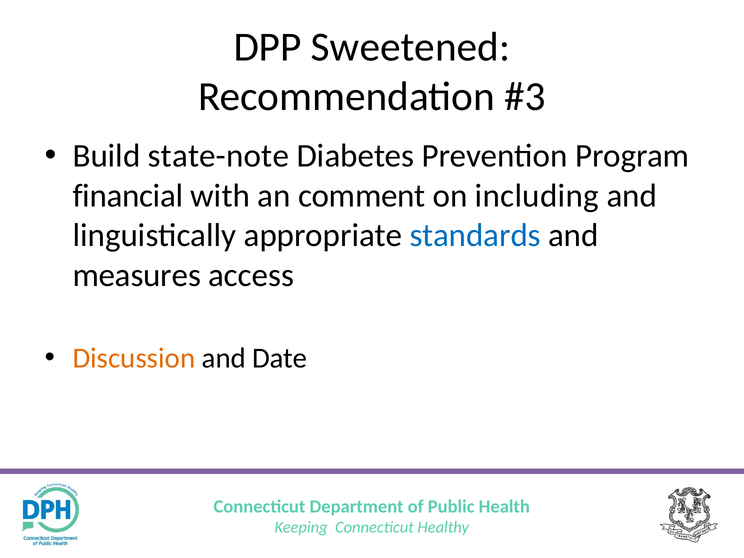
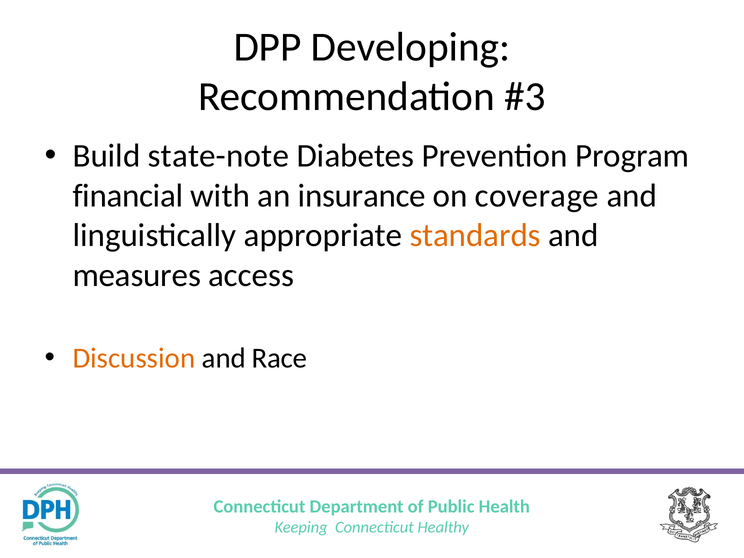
Sweetened: Sweetened -> Developing
comment: comment -> insurance
including: including -> coverage
standards colour: blue -> orange
Date: Date -> Race
